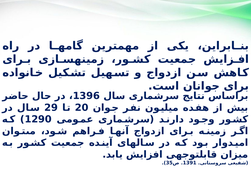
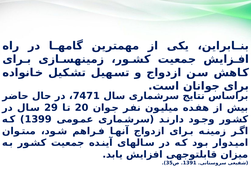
1396: 1396 -> 7471
1290: 1290 -> 1399
